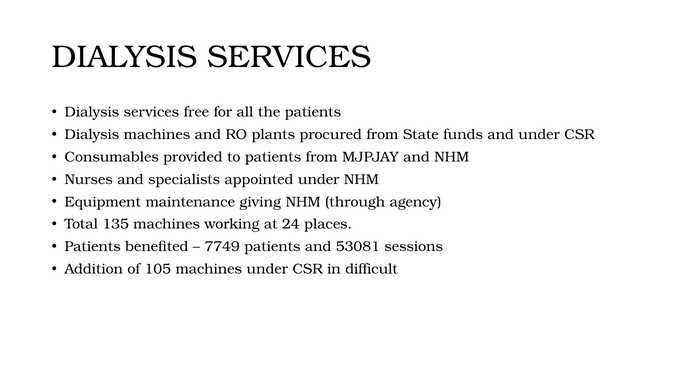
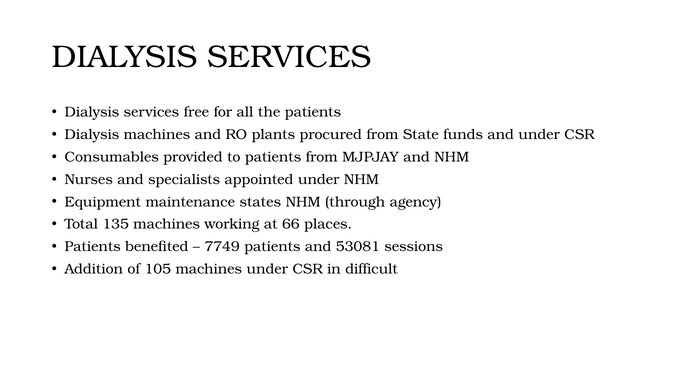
giving: giving -> states
24: 24 -> 66
